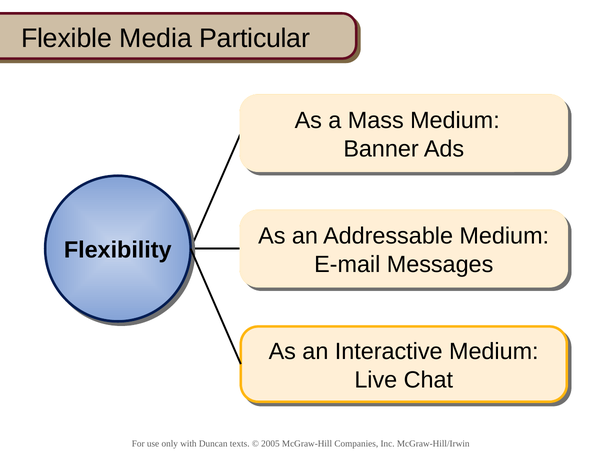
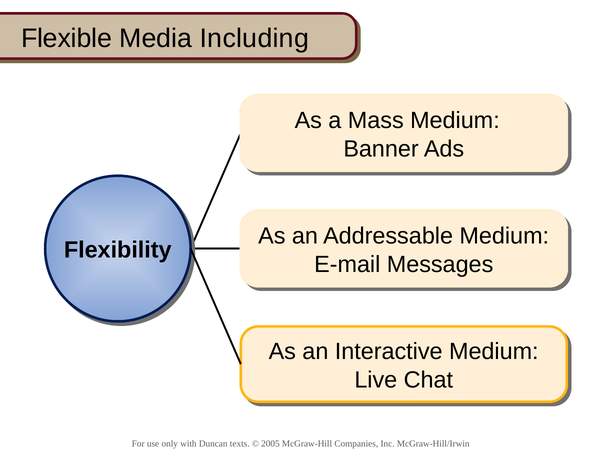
Particular: Particular -> Including
